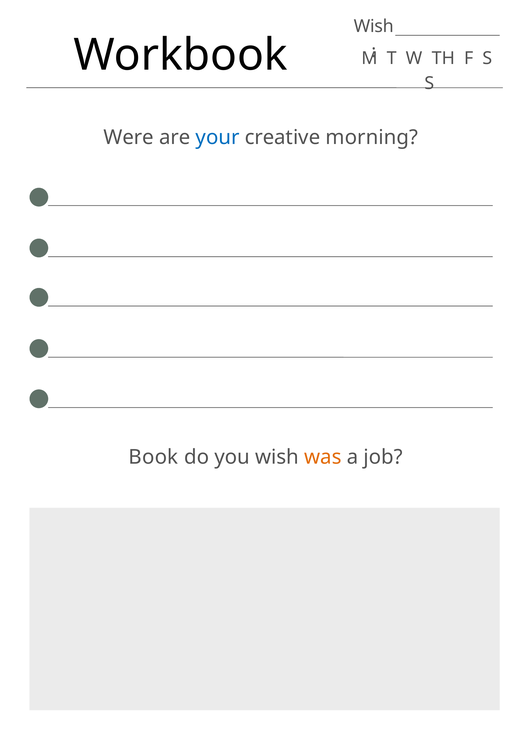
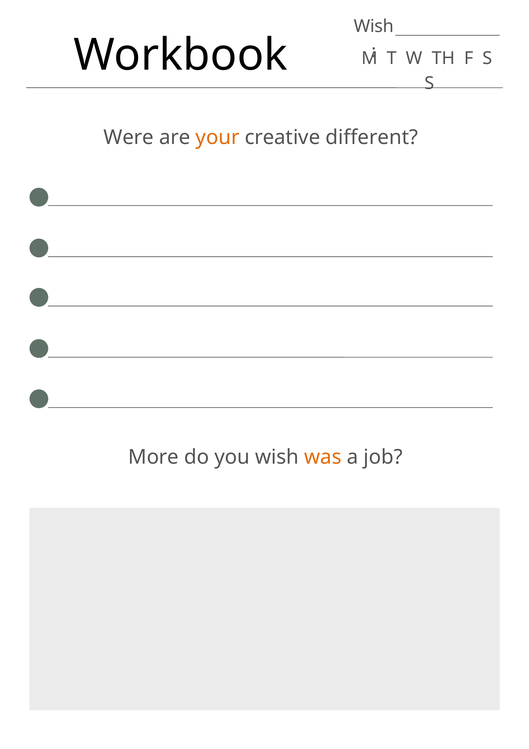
your colour: blue -> orange
morning: morning -> different
Book: Book -> More
